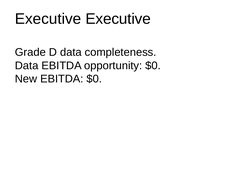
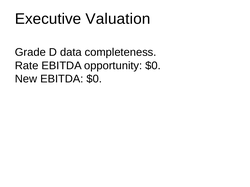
Executive Executive: Executive -> Valuation
Data at (27, 66): Data -> Rate
